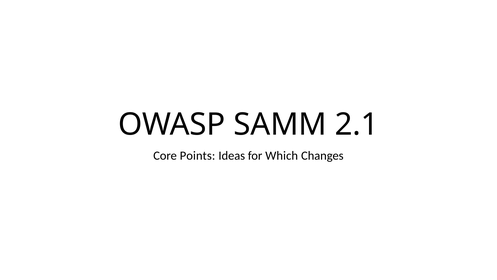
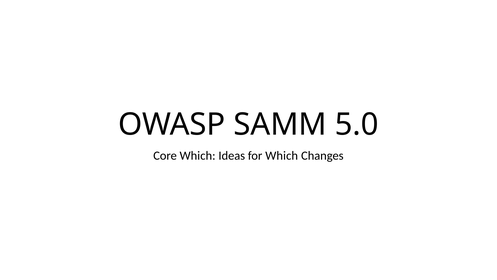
2.1: 2.1 -> 5.0
Core Points: Points -> Which
